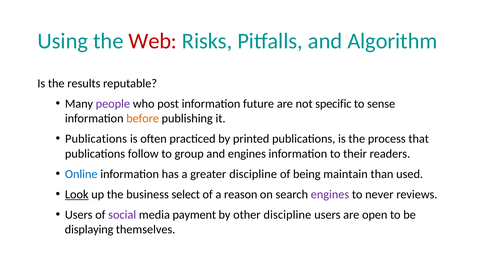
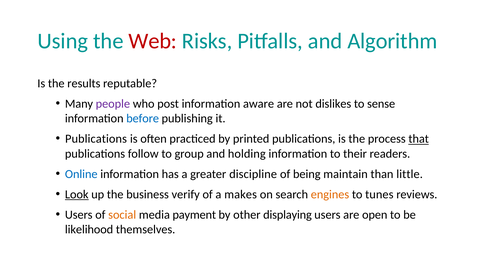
future: future -> aware
specific: specific -> dislikes
before colour: orange -> blue
that underline: none -> present
and engines: engines -> holding
used: used -> little
select: select -> verify
reason: reason -> makes
engines at (330, 194) colour: purple -> orange
never: never -> tunes
social colour: purple -> orange
other discipline: discipline -> displaying
displaying: displaying -> likelihood
